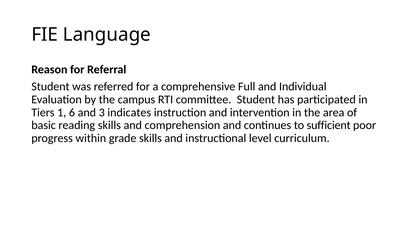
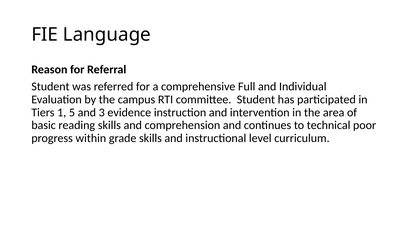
6: 6 -> 5
indicates: indicates -> evidence
sufficient: sufficient -> technical
